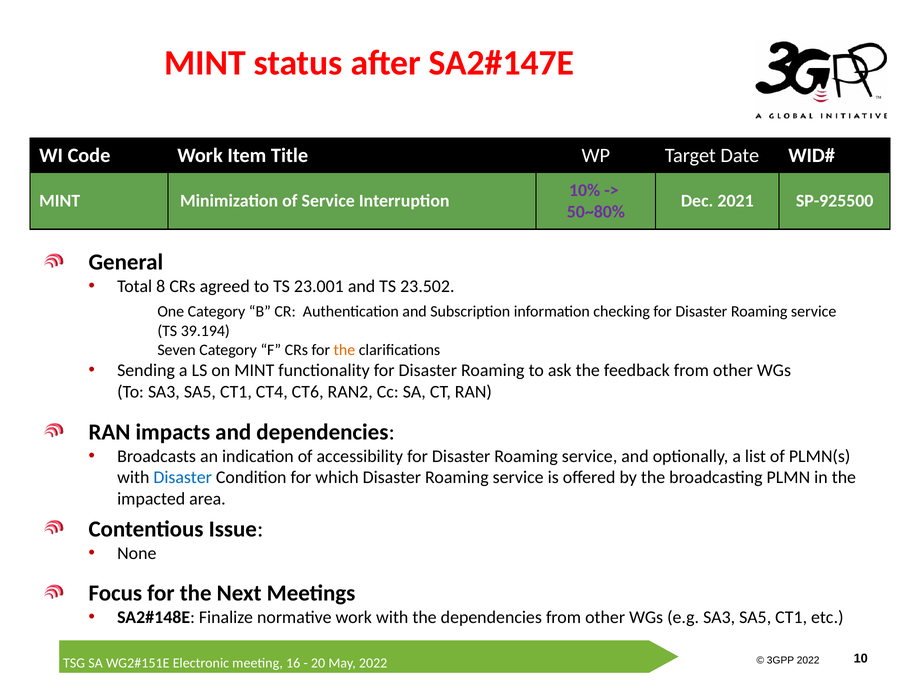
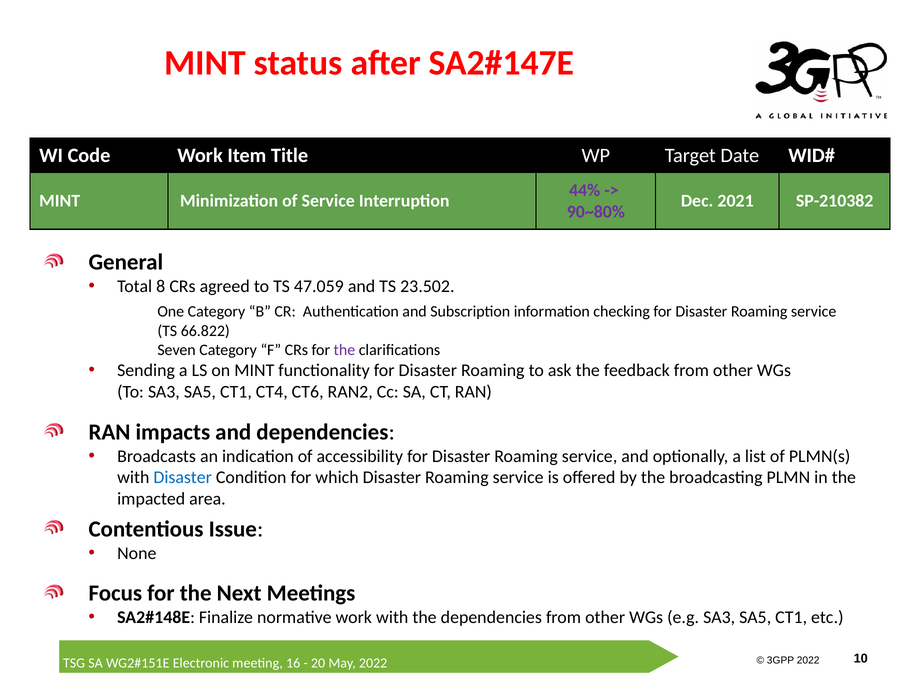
10%: 10% -> 44%
SP-925500: SP-925500 -> SP-210382
50~80%: 50~80% -> 90~80%
23.001: 23.001 -> 47.059
39.194: 39.194 -> 66.822
the at (344, 350) colour: orange -> purple
